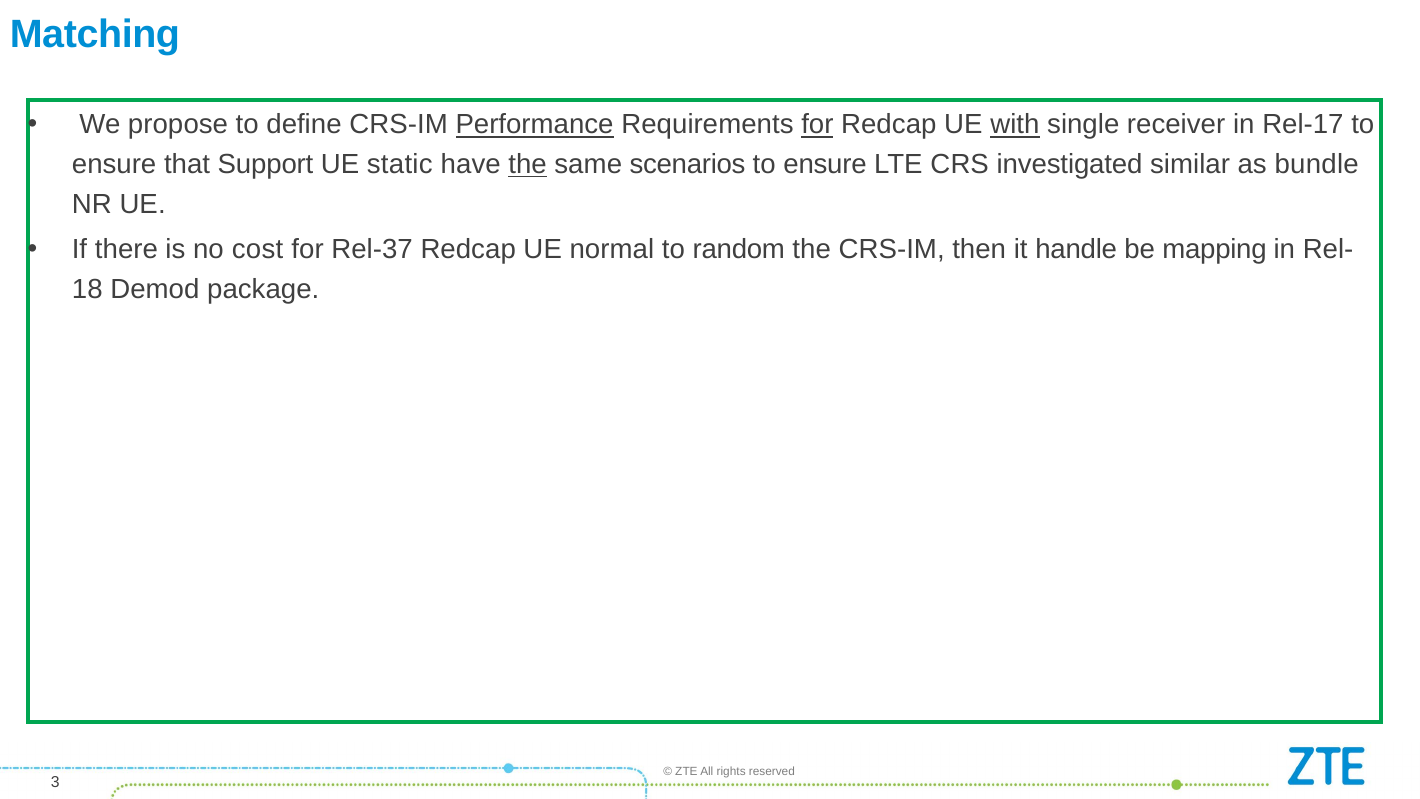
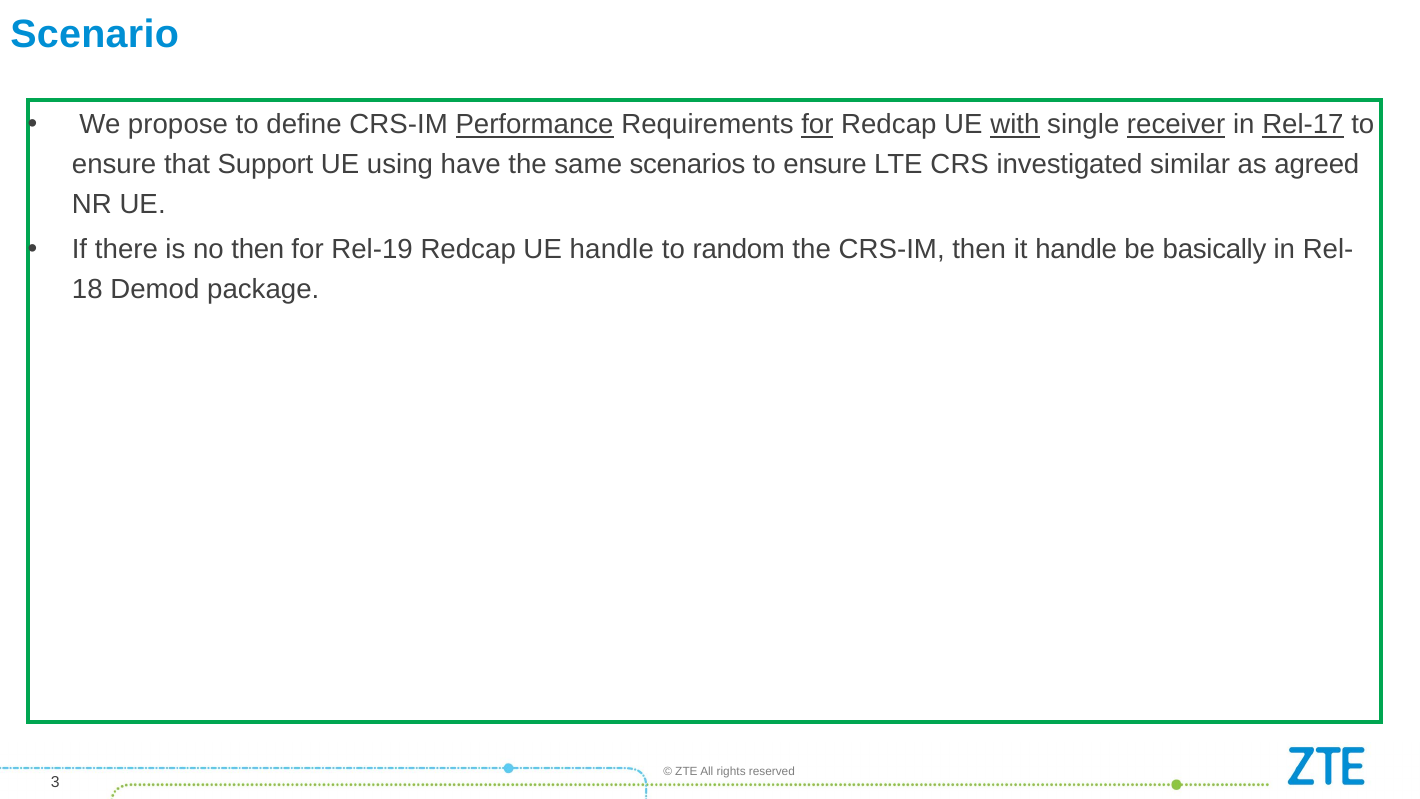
Matching: Matching -> Scenario
receiver underline: none -> present
Rel-17 underline: none -> present
static: static -> using
the at (528, 165) underline: present -> none
bundle: bundle -> agreed
no cost: cost -> then
Rel-37: Rel-37 -> Rel-19
UE normal: normal -> handle
mapping: mapping -> basically
